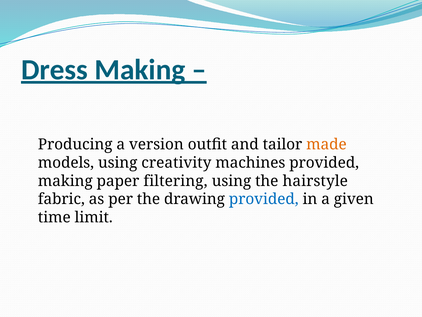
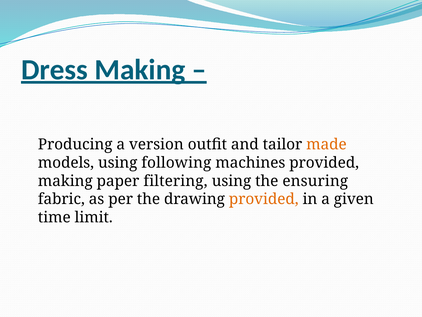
creativity: creativity -> following
hairstyle: hairstyle -> ensuring
provided at (264, 199) colour: blue -> orange
